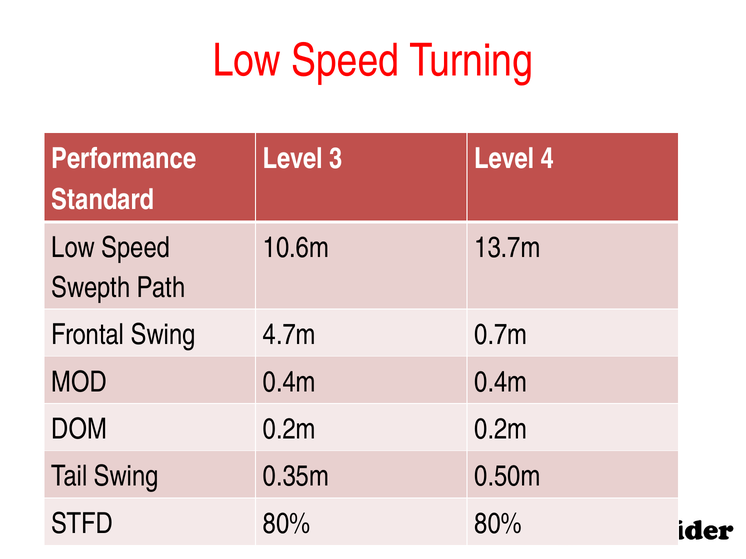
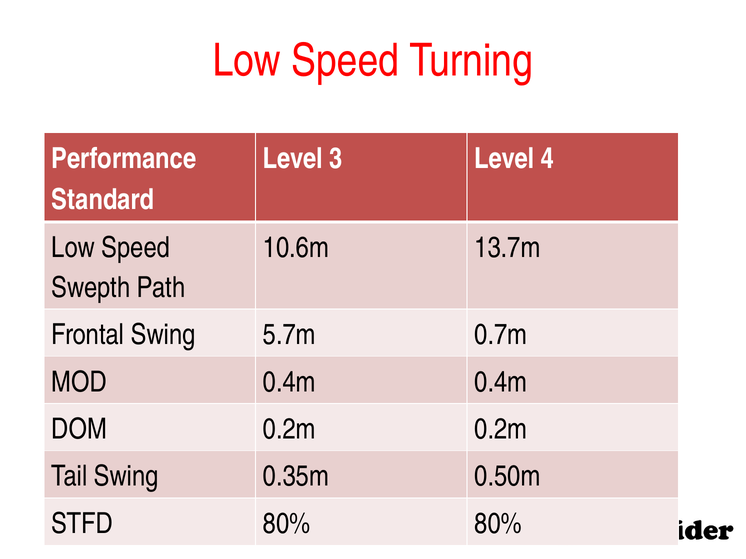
4.7m: 4.7m -> 5.7m
